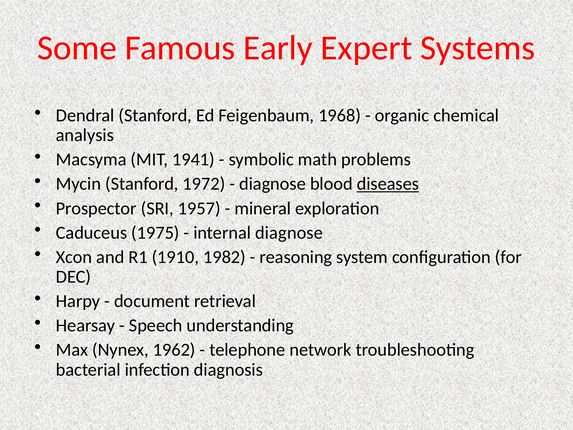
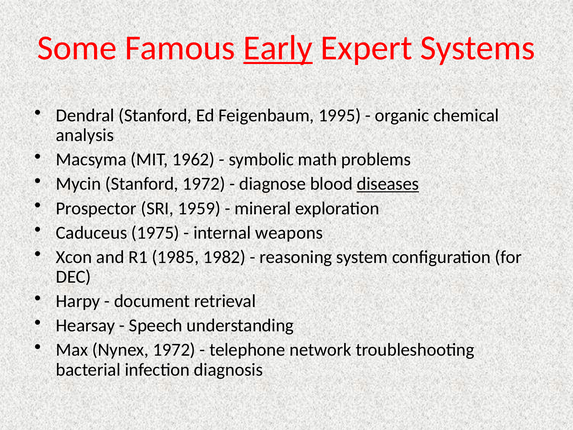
Early underline: none -> present
1968: 1968 -> 1995
1941: 1941 -> 1962
1957: 1957 -> 1959
internal diagnose: diagnose -> weapons
1910: 1910 -> 1985
Nynex 1962: 1962 -> 1972
